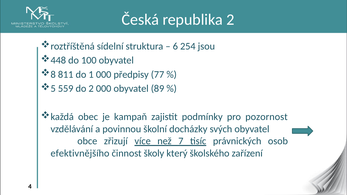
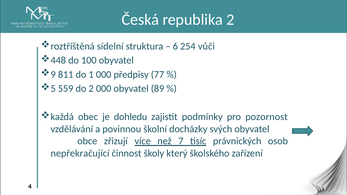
jsou: jsou -> vůči
8: 8 -> 9
kampaň: kampaň -> dohledu
efektivnějšího: efektivnějšího -> nepřekračující
